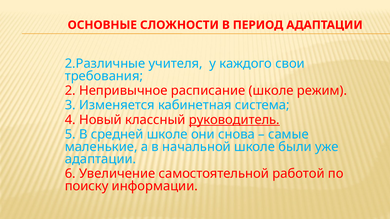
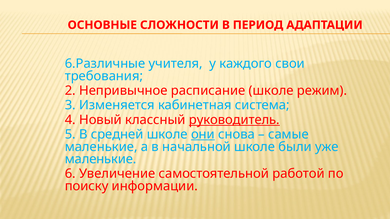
2.Различные: 2.Различные -> 6.Различные
они underline: none -> present
адаптации at (101, 159): адаптации -> маленькие
